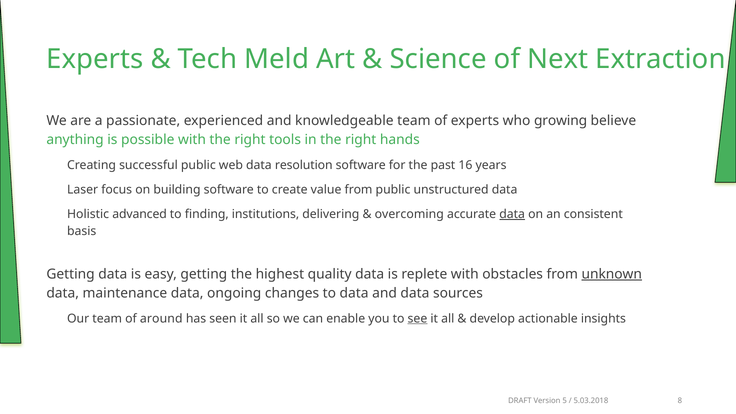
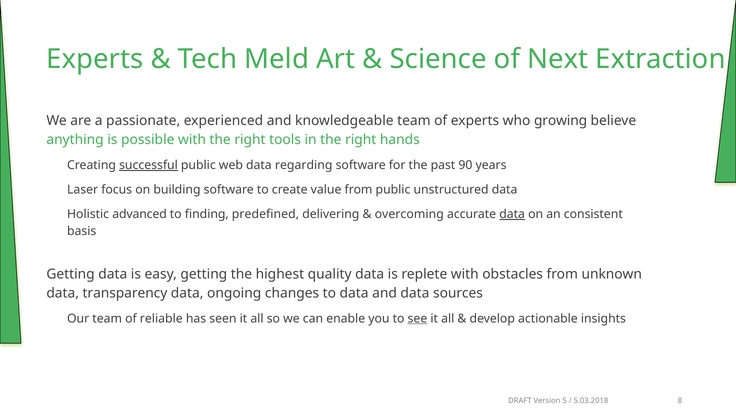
successful underline: none -> present
resolution: resolution -> regarding
16: 16 -> 90
institutions: institutions -> predefined
unknown underline: present -> none
maintenance: maintenance -> transparency
around: around -> reliable
